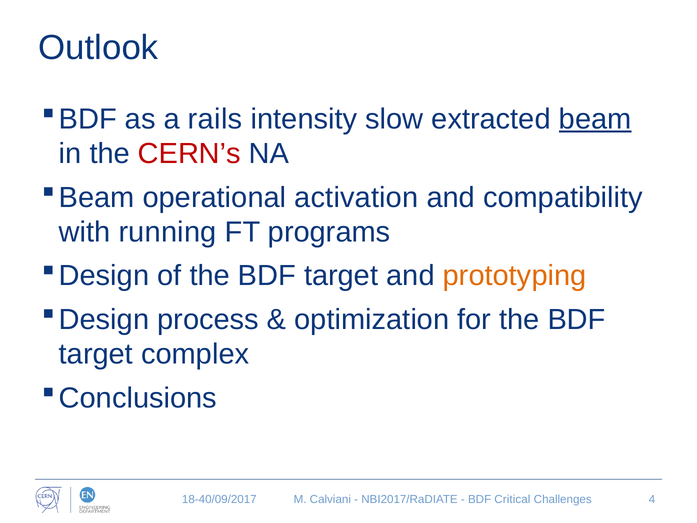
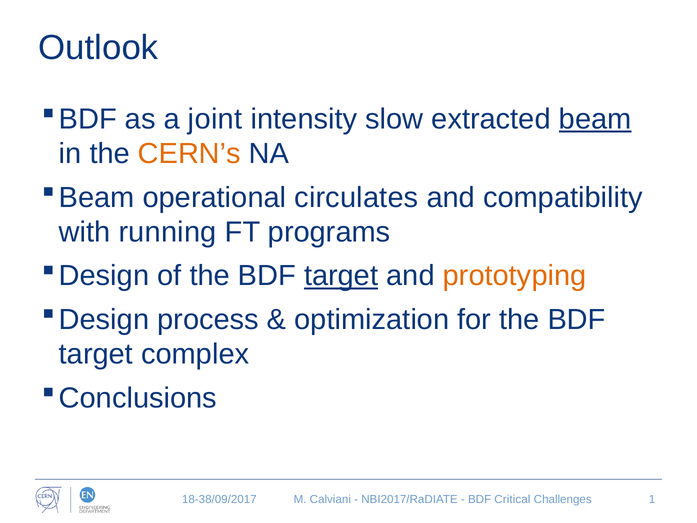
rails: rails -> joint
CERN’s colour: red -> orange
activation: activation -> circulates
target at (341, 276) underline: none -> present
18-40/09/2017: 18-40/09/2017 -> 18-38/09/2017
4: 4 -> 1
